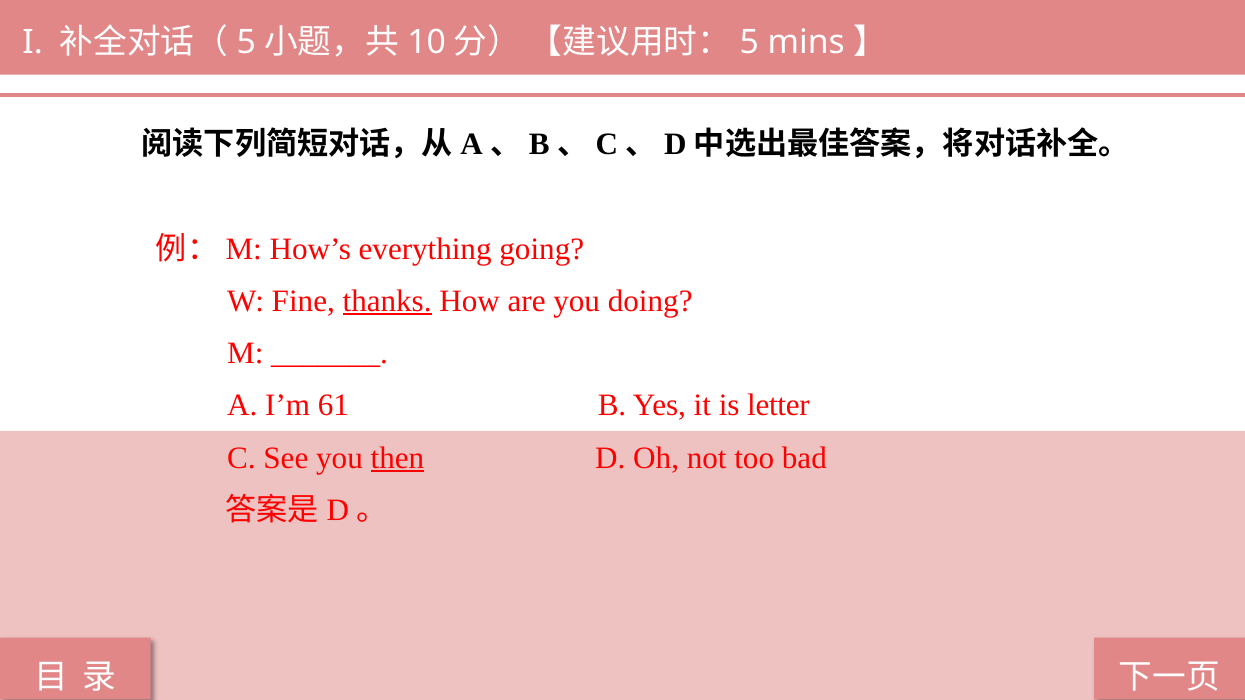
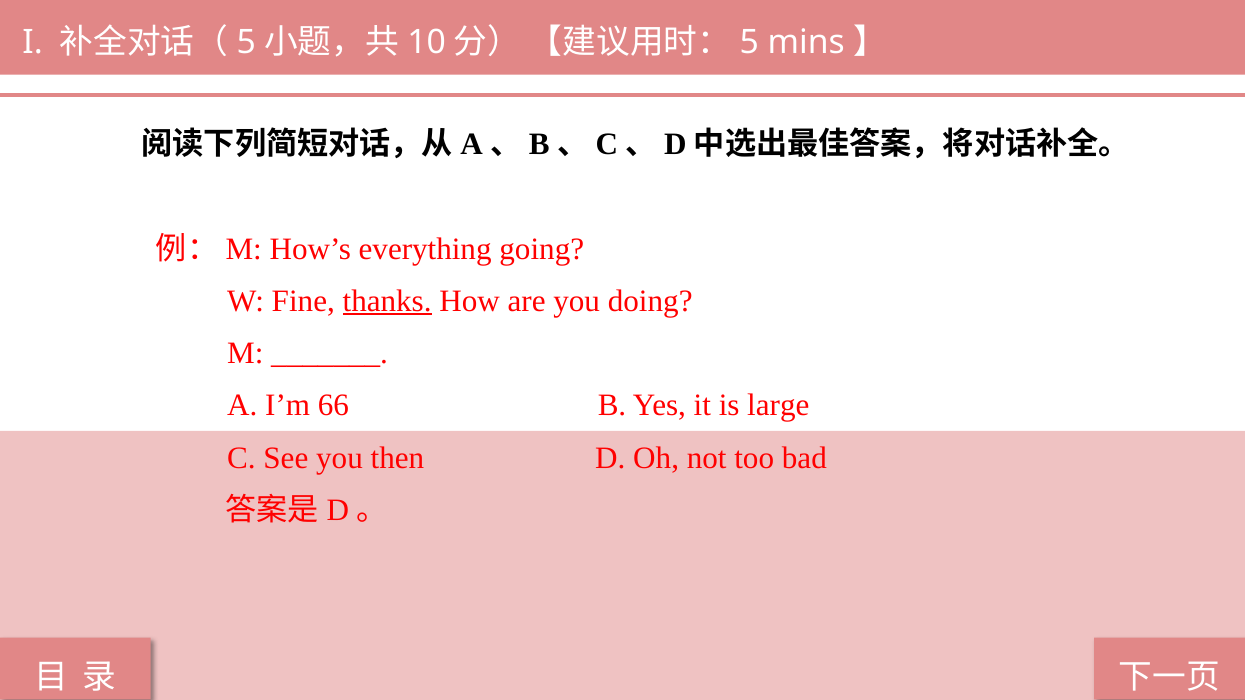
61: 61 -> 66
letter: letter -> large
then underline: present -> none
